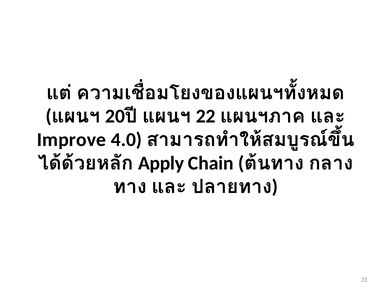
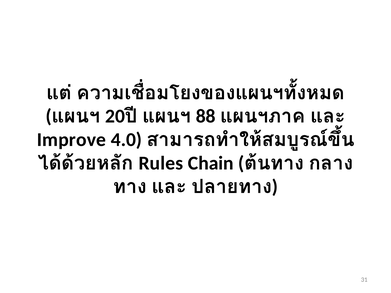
22: 22 -> 88
Apply: Apply -> Rules
